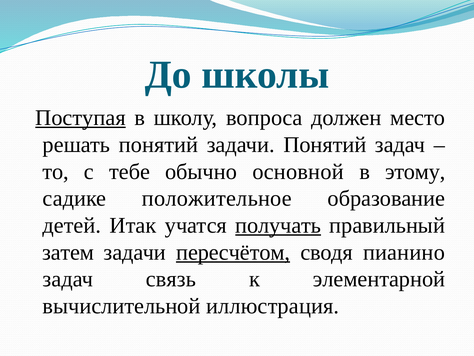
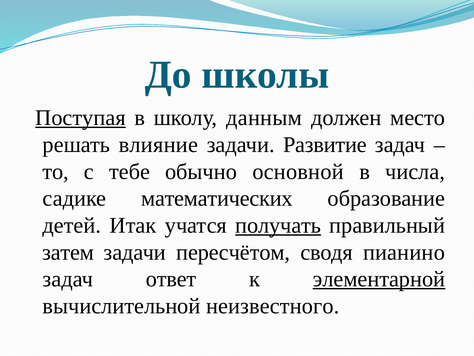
вопроса: вопроса -> данным
решать понятий: понятий -> влияние
задачи Понятий: Понятий -> Развитие
этому: этому -> числа
положительное: положительное -> математических
пересчётом underline: present -> none
связь: связь -> ответ
элементарной underline: none -> present
иллюстрация: иллюстрация -> неизвестного
